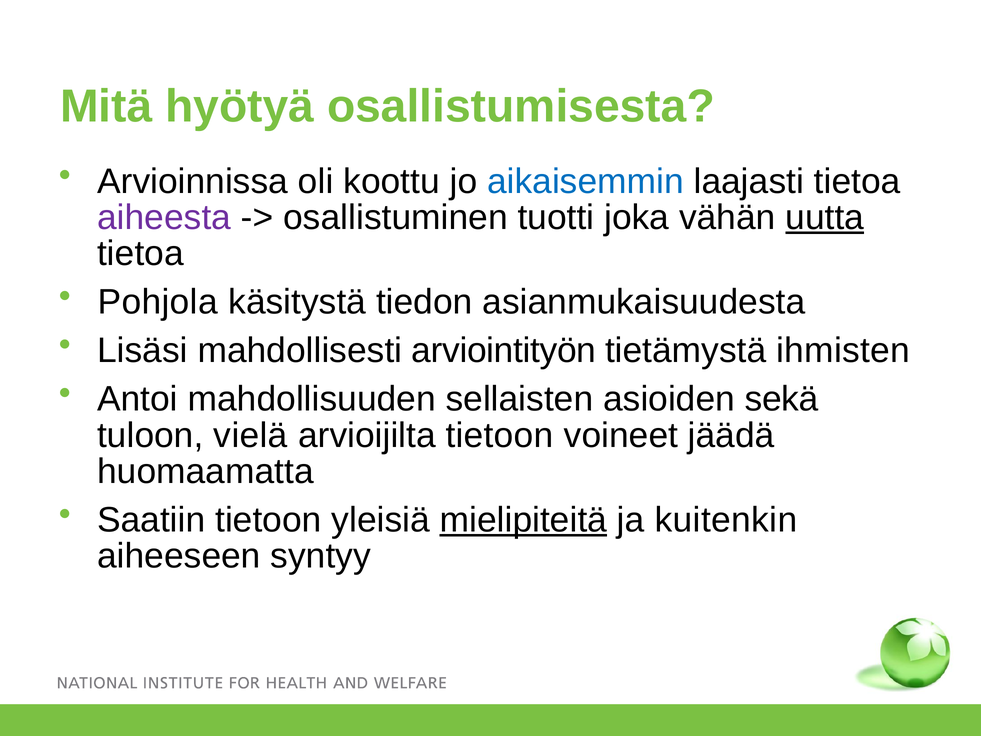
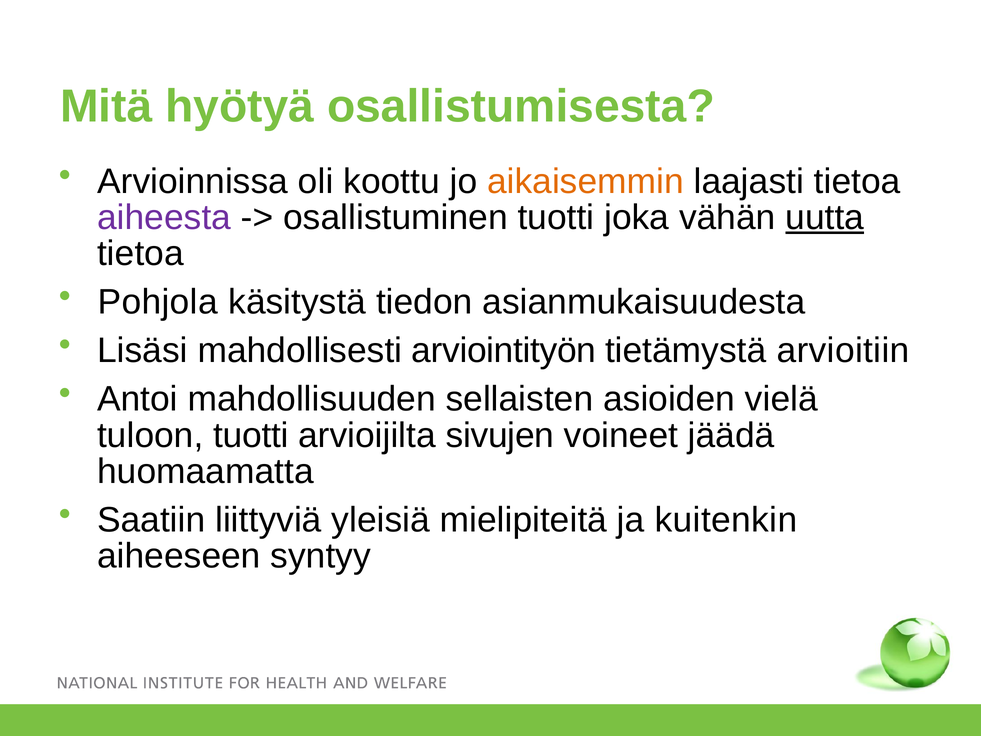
aikaisemmin colour: blue -> orange
ihmisten: ihmisten -> arvioitiin
sekä: sekä -> vielä
tuloon vielä: vielä -> tuotti
arvioijilta tietoon: tietoon -> sivujen
Saatiin tietoon: tietoon -> liittyviä
mielipiteitä underline: present -> none
